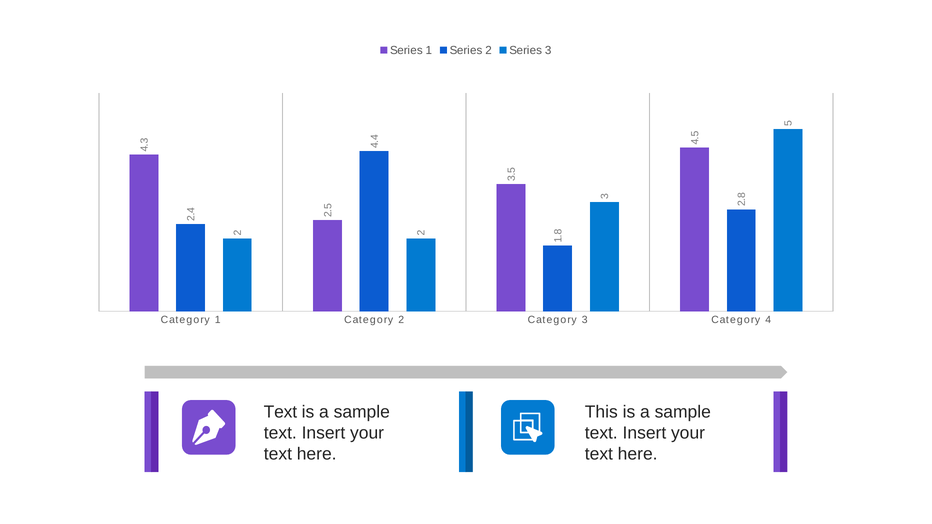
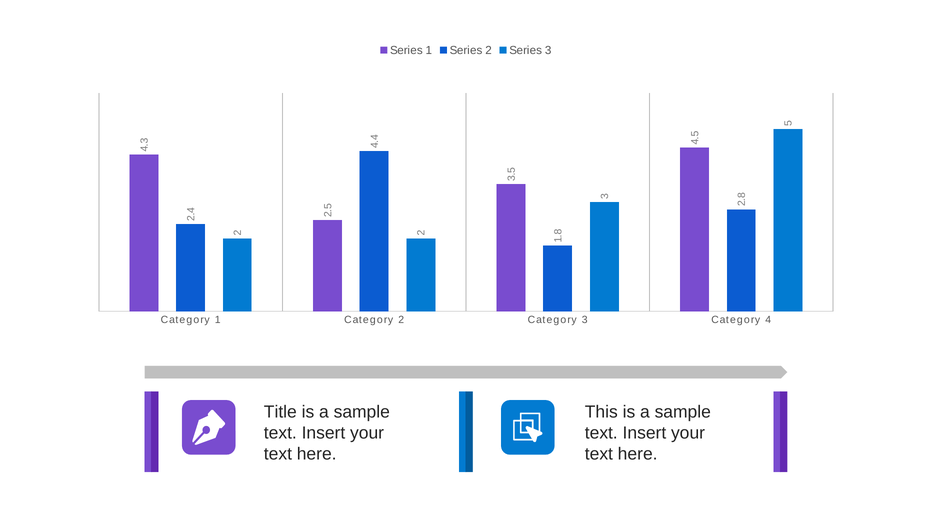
Text at (280, 412): Text -> Title
